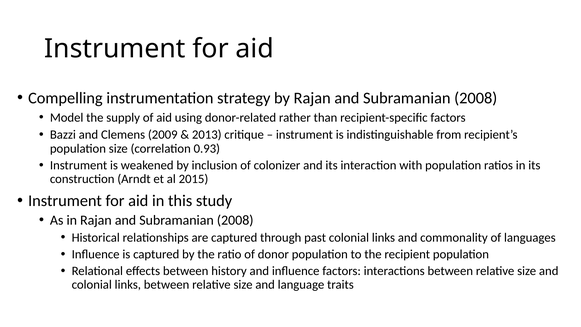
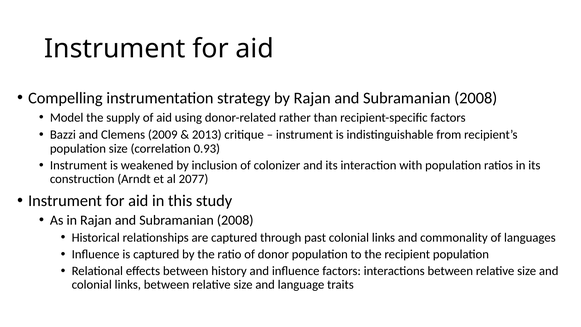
2015: 2015 -> 2077
